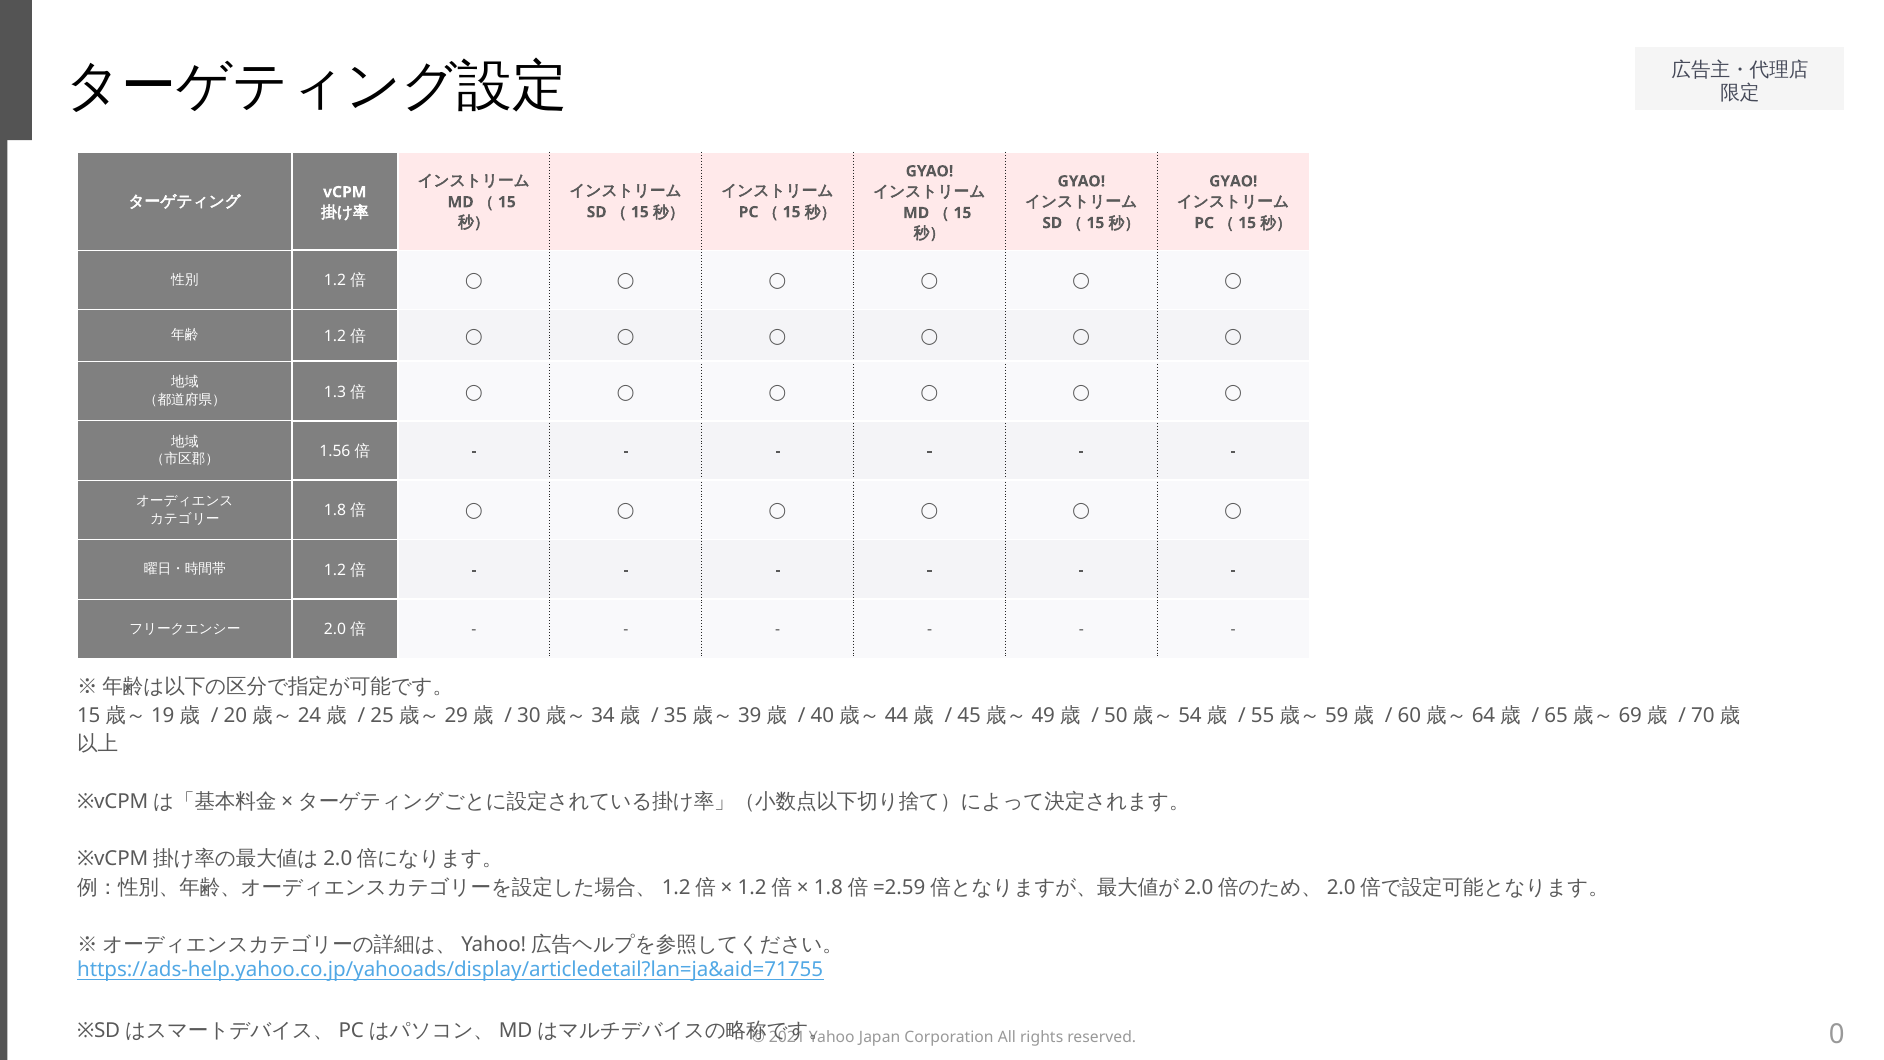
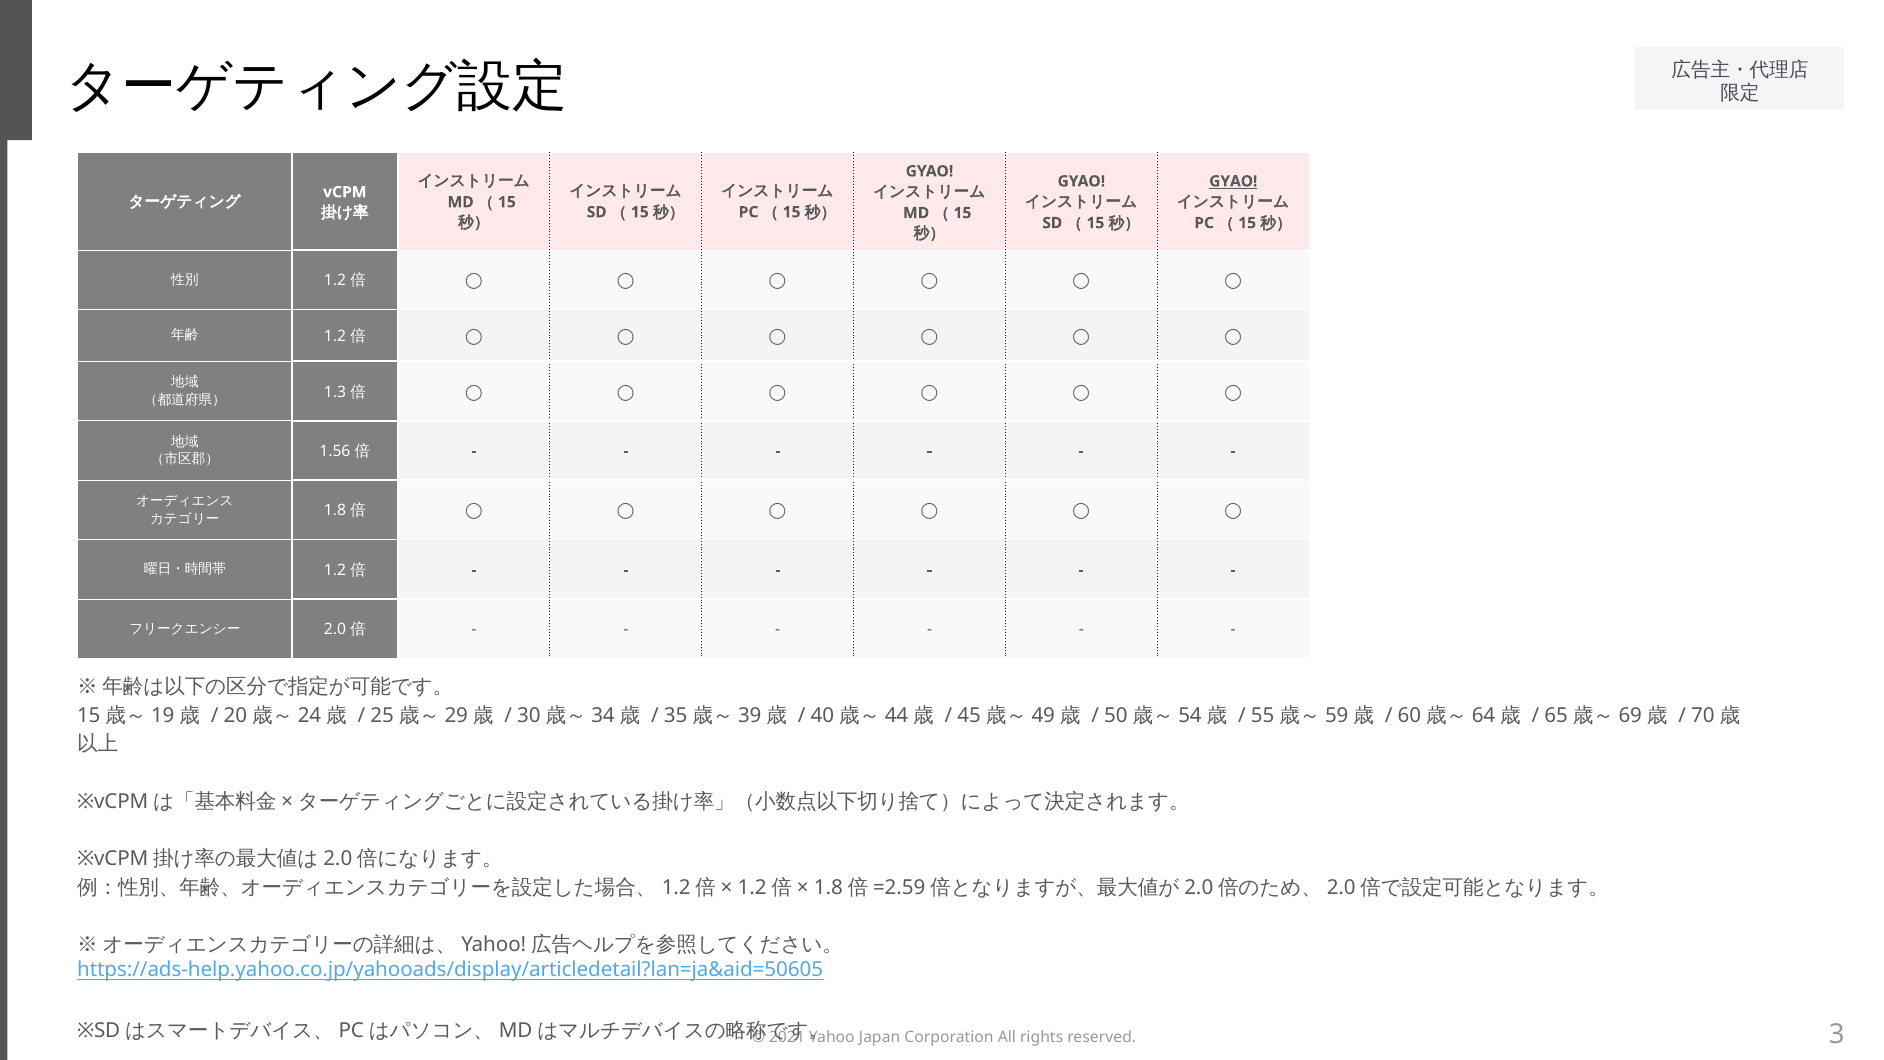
GYAO at (1233, 181) underline: none -> present
https://ads-help.yahoo.co.jp/yahooads/display/articledetail?lan=ja&aid=71755: https://ads-help.yahoo.co.jp/yahooads/display/articledetail?lan=ja&aid=71755 -> https://ads-help.yahoo.co.jp/yahooads/display/articledetail?lan=ja&aid=50605
0: 0 -> 3
